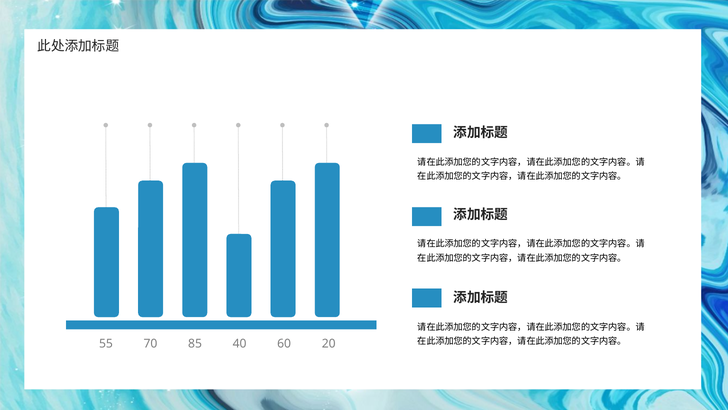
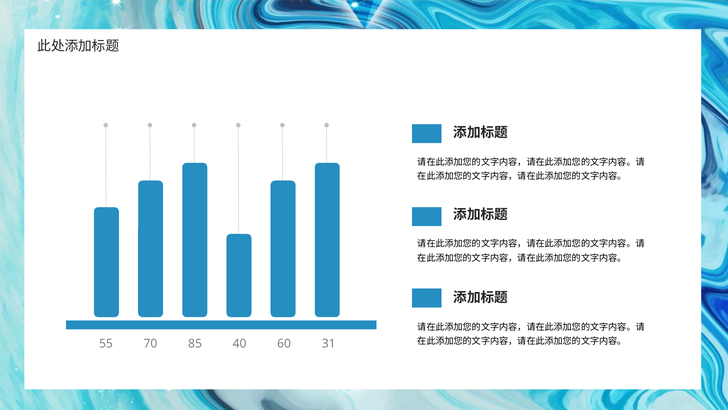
20: 20 -> 31
